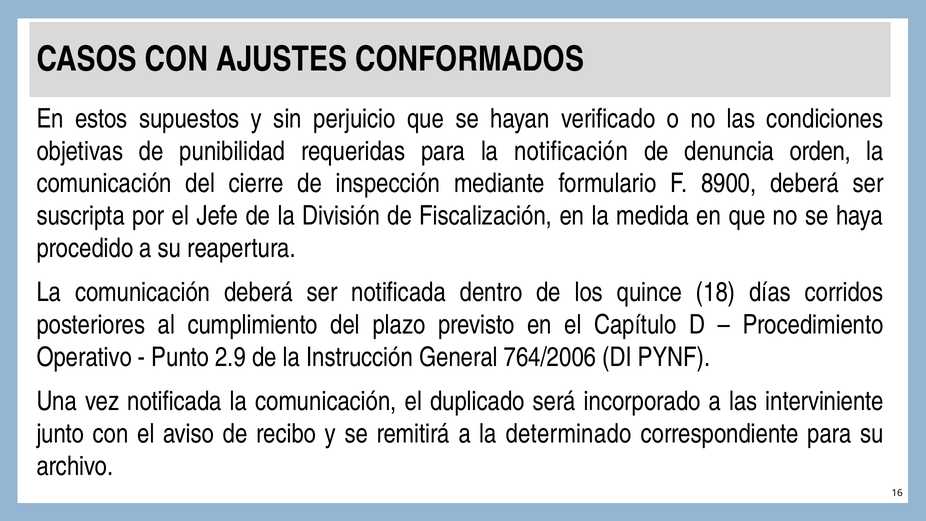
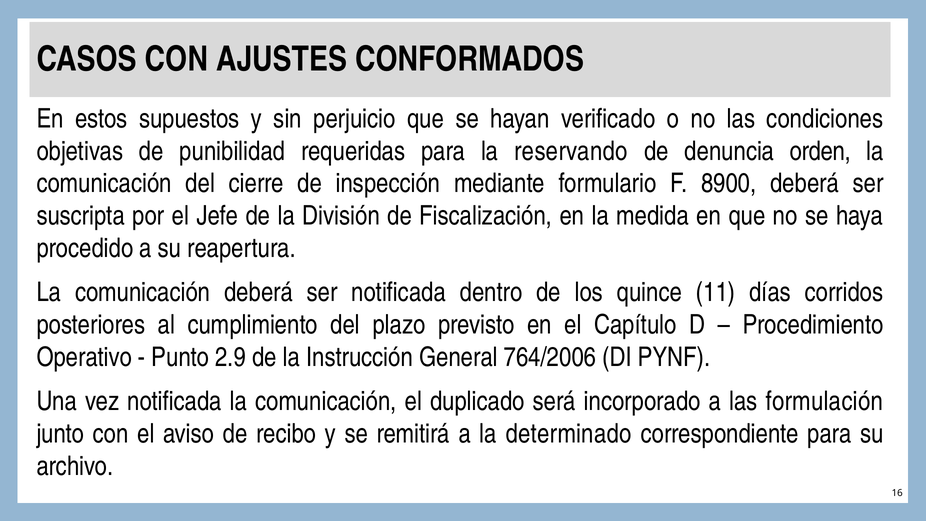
notificación: notificación -> reservando
18: 18 -> 11
interviniente: interviniente -> formulación
